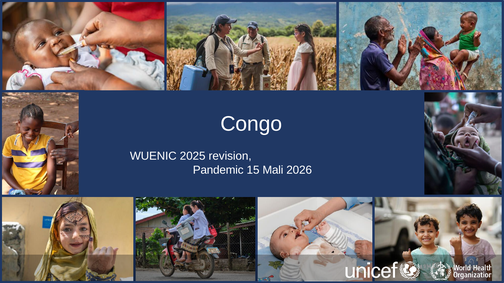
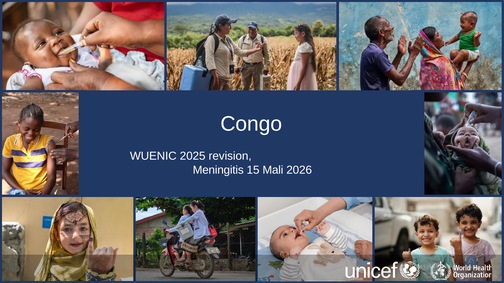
Pandemic: Pandemic -> Meningitis
